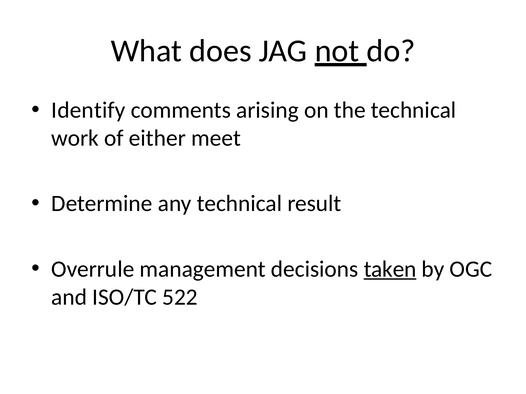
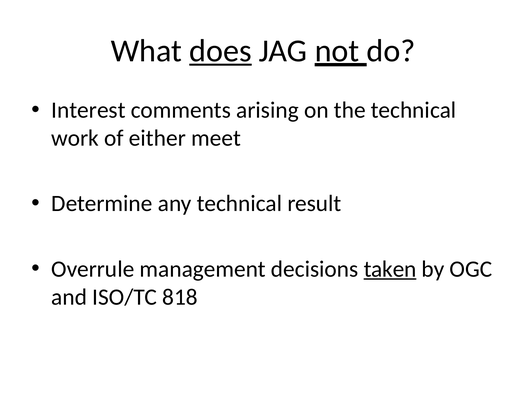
does underline: none -> present
Identify: Identify -> Interest
522: 522 -> 818
